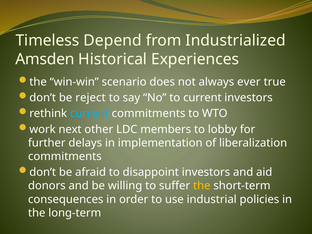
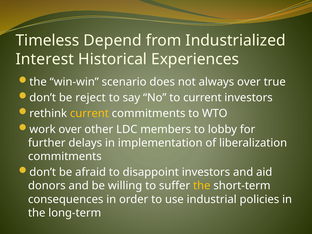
Amsden: Amsden -> Interest
always ever: ever -> over
current at (89, 114) colour: light blue -> yellow
work next: next -> over
